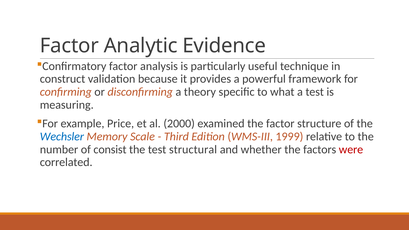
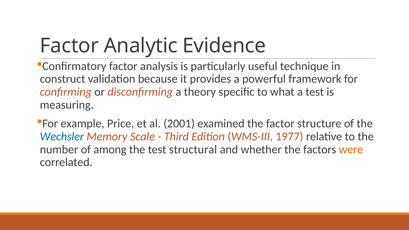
2000: 2000 -> 2001
1999: 1999 -> 1977
consist: consist -> among
were colour: red -> orange
